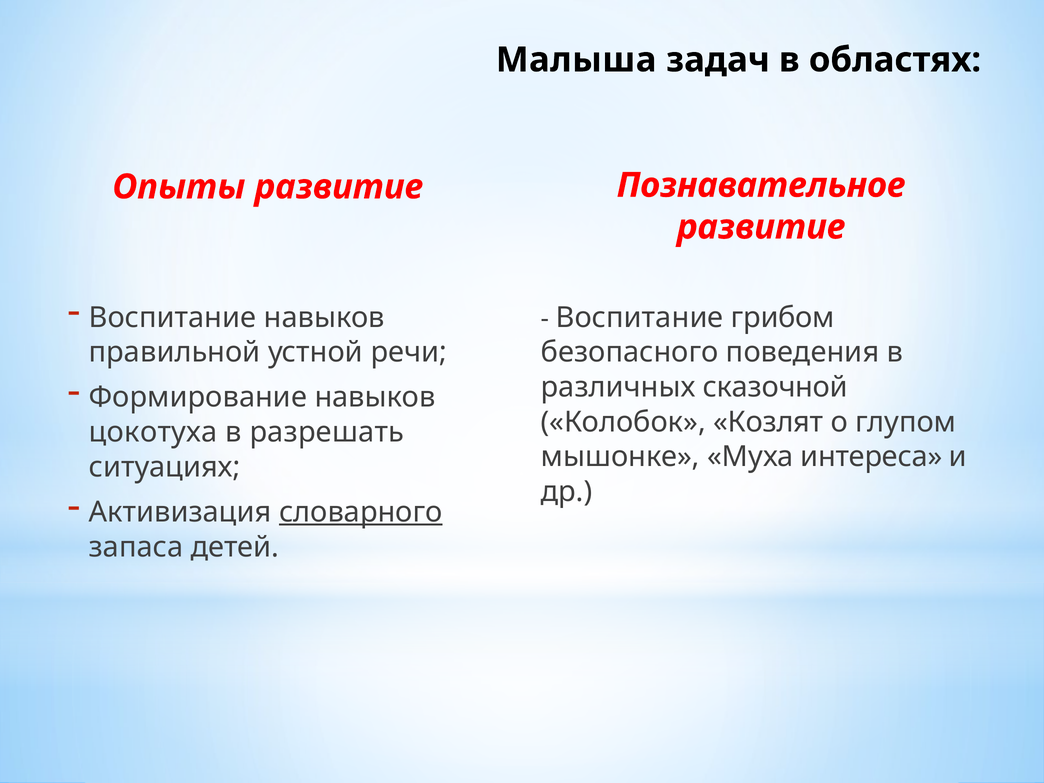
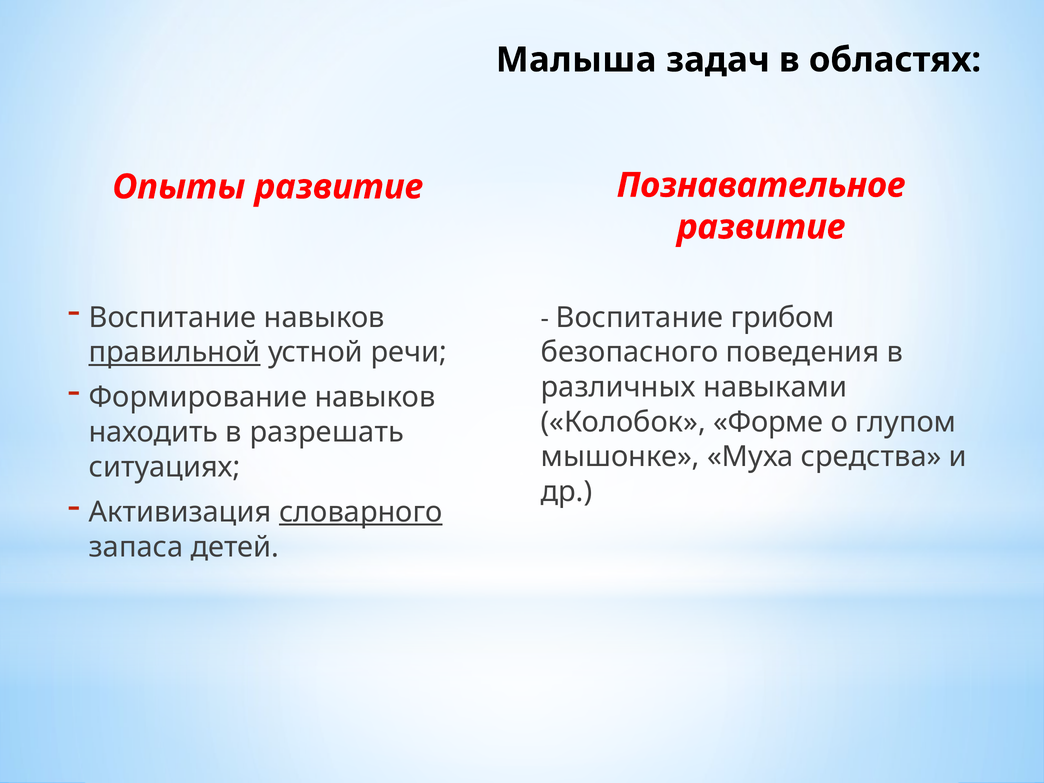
правильной underline: none -> present
сказочной: сказочной -> навыками
Козлят: Козлят -> Форме
цокотуха: цокотуха -> находить
интереса: интереса -> средства
